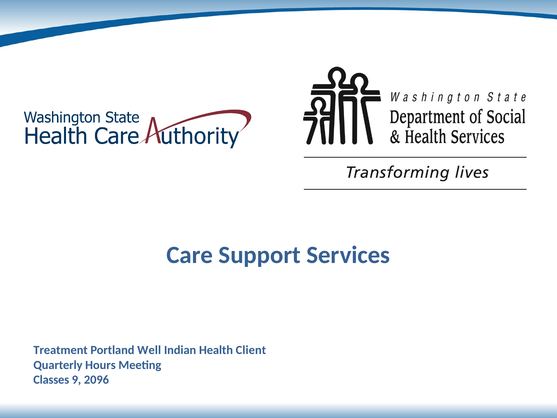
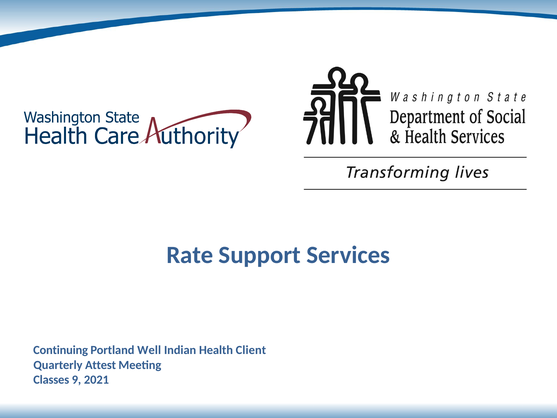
Care: Care -> Rate
Treatment: Treatment -> Continuing
Hours: Hours -> Attest
2096: 2096 -> 2021
